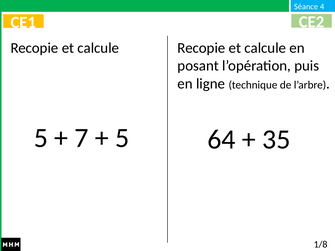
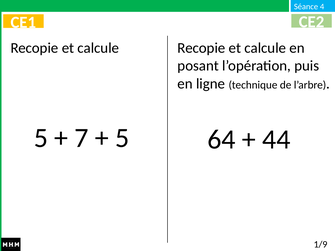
35: 35 -> 44
1/8: 1/8 -> 1/9
